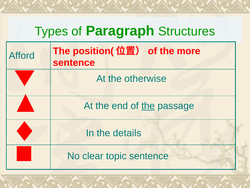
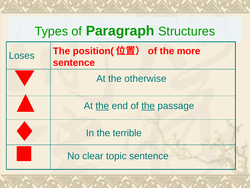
Afford: Afford -> Loses
the at (102, 106) underline: none -> present
details: details -> terrible
